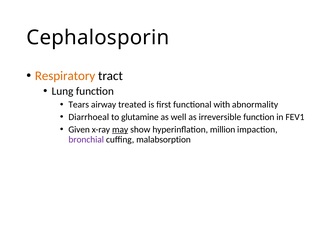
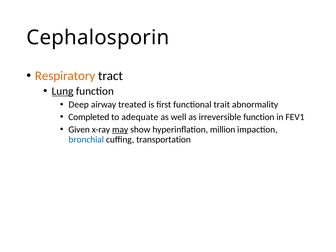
Lung underline: none -> present
Tears: Tears -> Deep
with: with -> trait
Diarrhoeal: Diarrhoeal -> Completed
glutamine: glutamine -> adequate
bronchial colour: purple -> blue
malabsorption: malabsorption -> transportation
